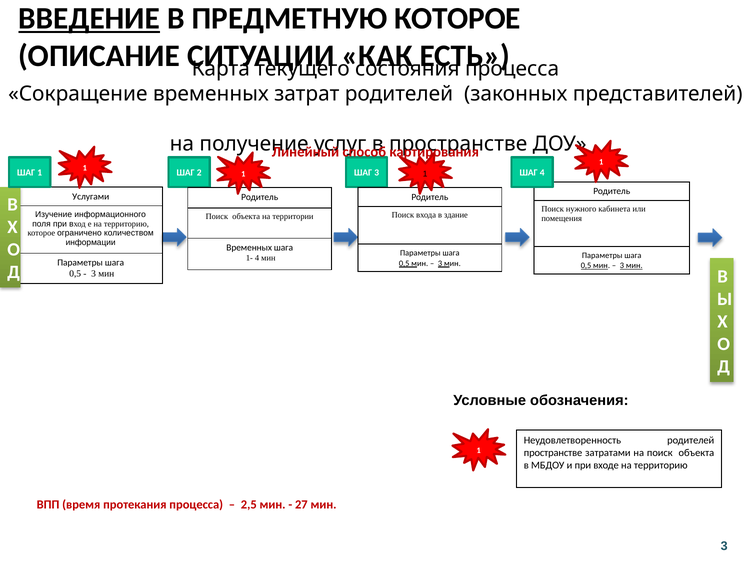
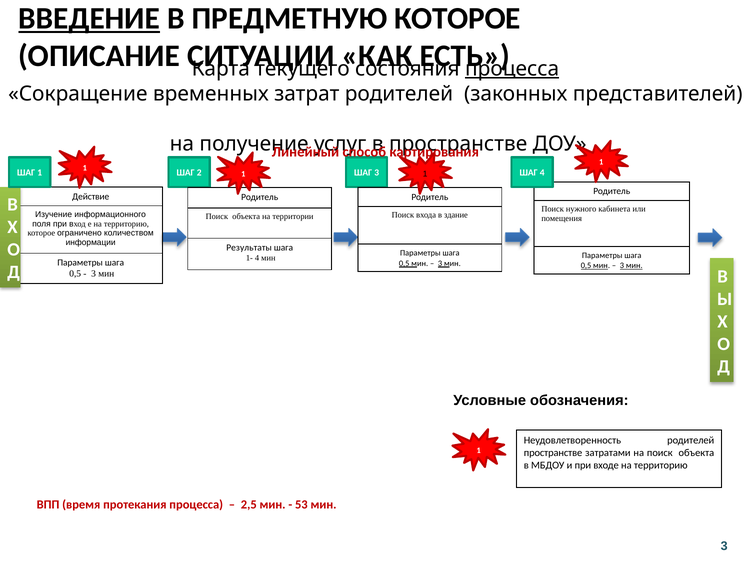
процесса at (512, 69) underline: none -> present
Услугами: Услугами -> Действие
Временных at (249, 248): Временных -> Результаты
27: 27 -> 53
